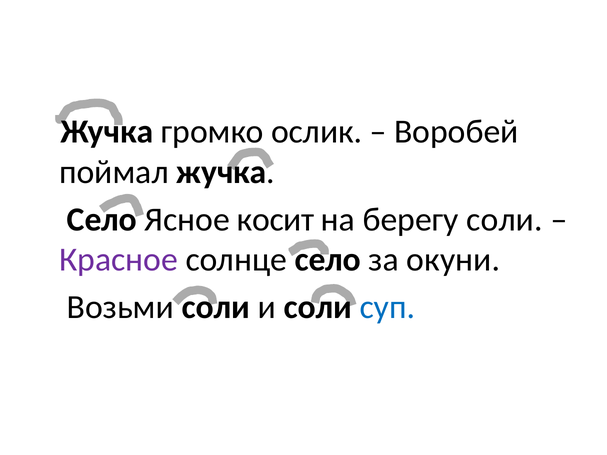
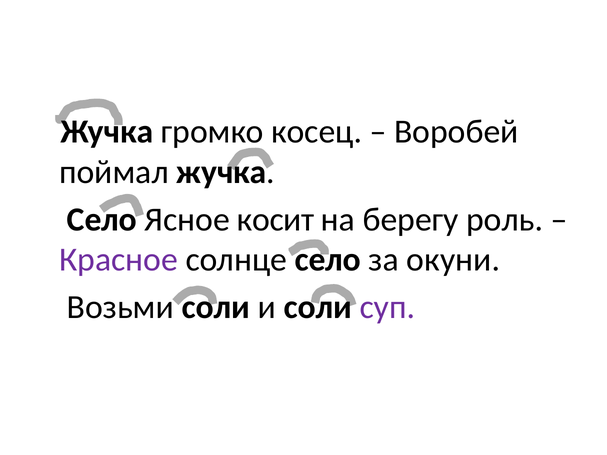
ослик: ослик -> косец
берегу соли: соли -> роль
суп colour: blue -> purple
